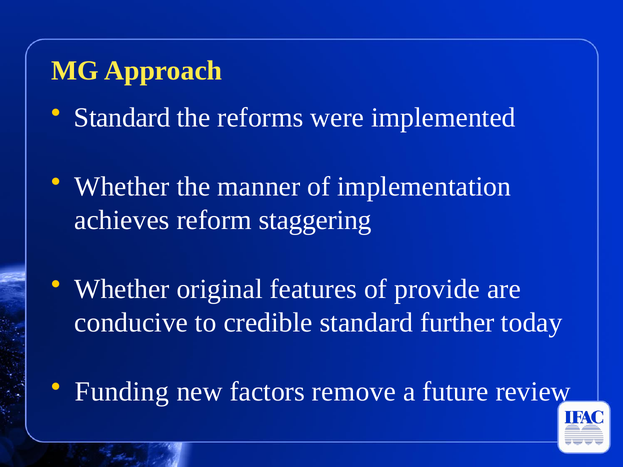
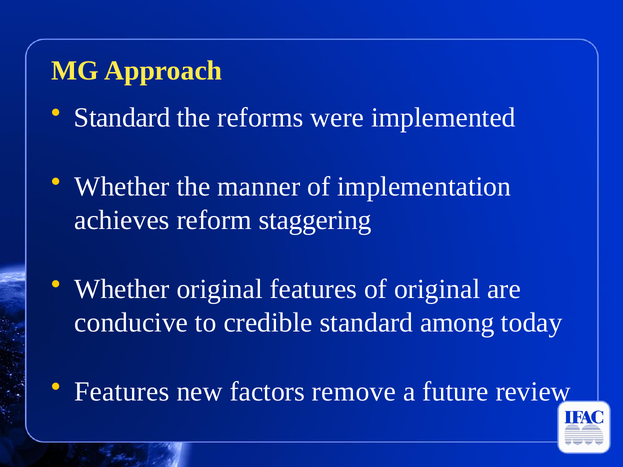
of provide: provide -> original
further: further -> among
Funding at (122, 392): Funding -> Features
